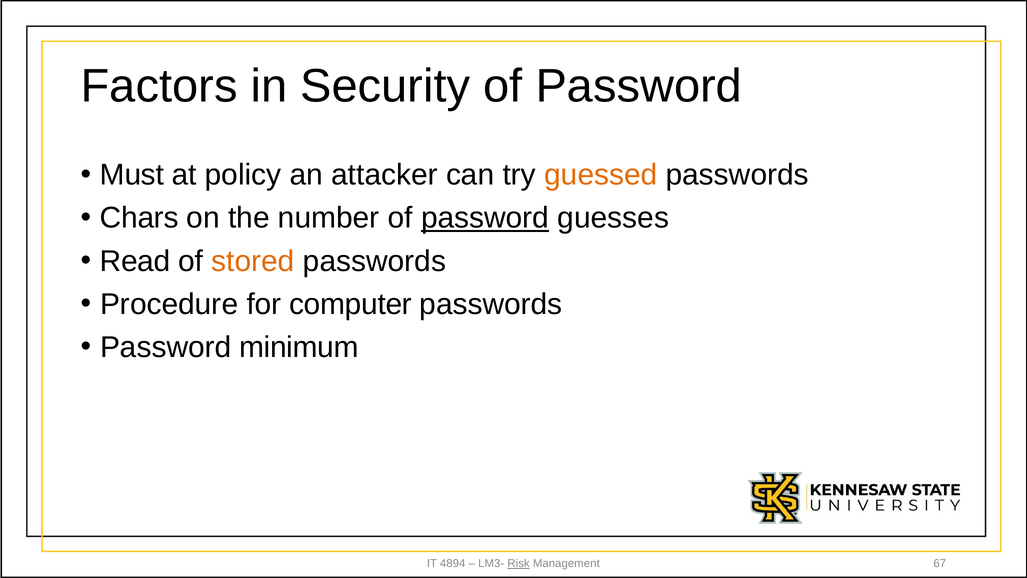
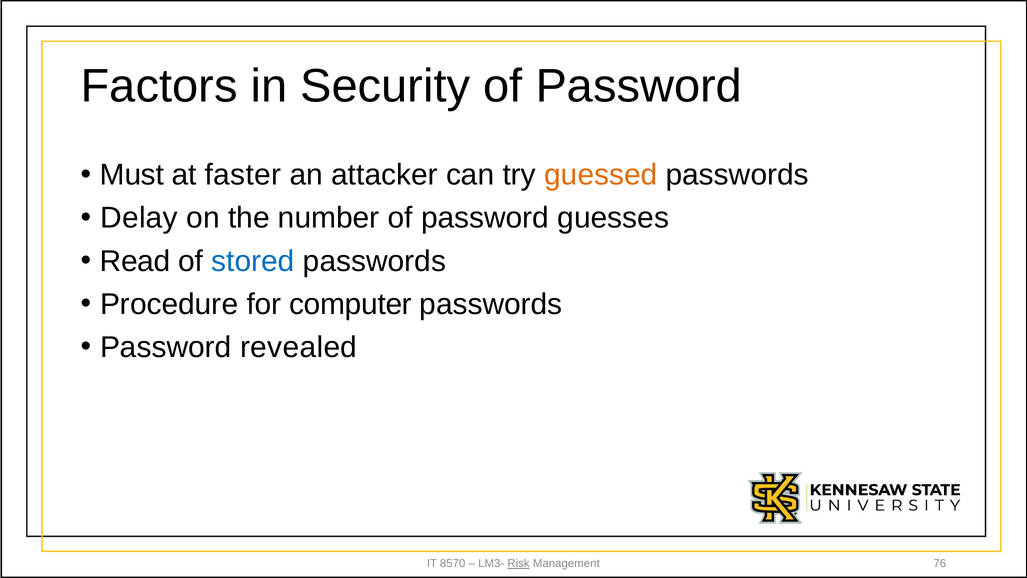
policy: policy -> faster
Chars: Chars -> Delay
password at (485, 218) underline: present -> none
stored colour: orange -> blue
minimum: minimum -> revealed
4894: 4894 -> 8570
67: 67 -> 76
